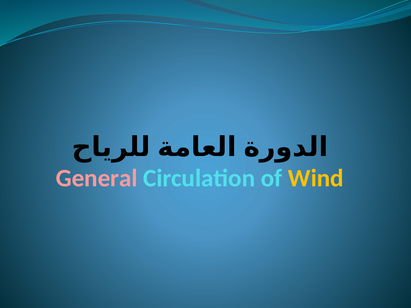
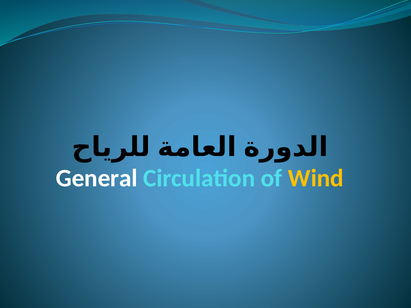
General colour: pink -> white
